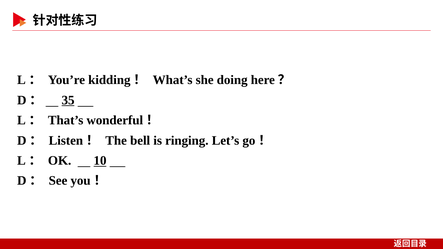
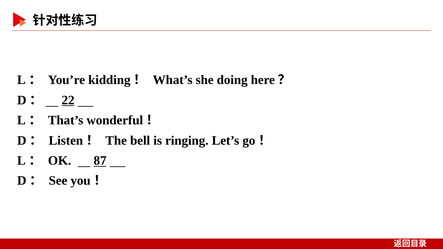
35: 35 -> 22
10: 10 -> 87
